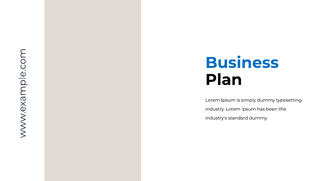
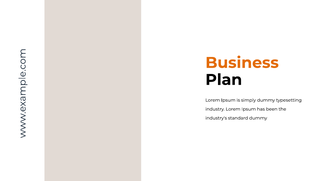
Business colour: blue -> orange
